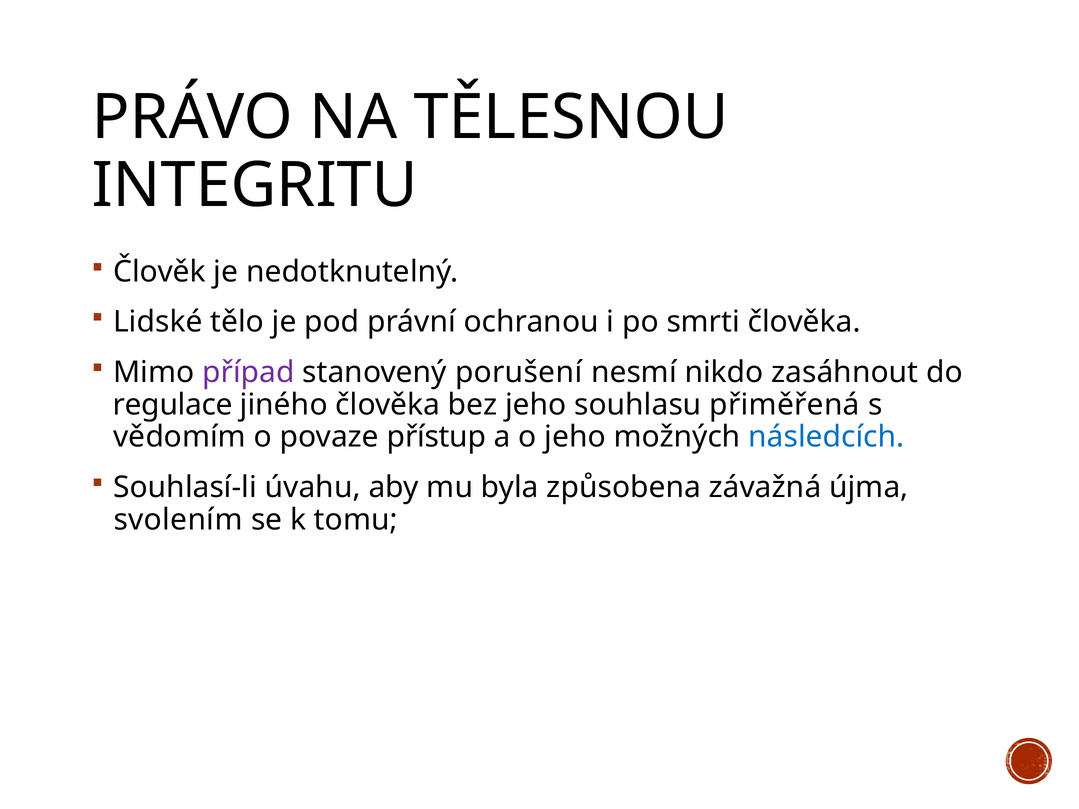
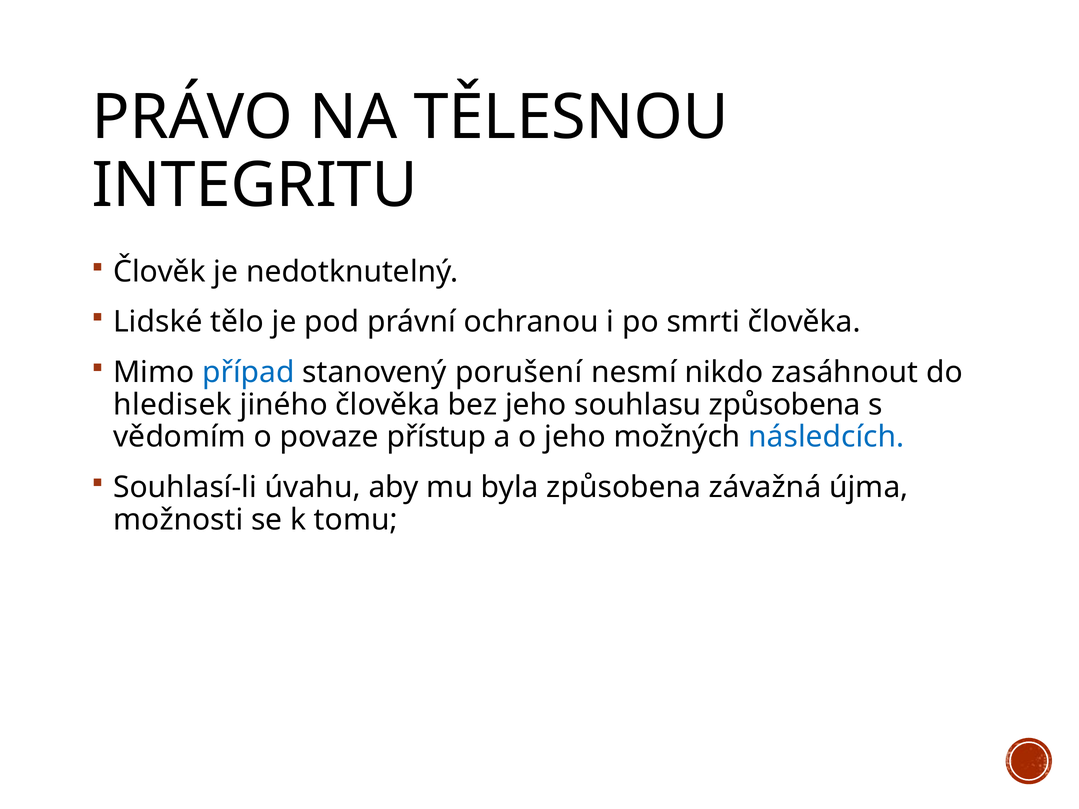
případ colour: purple -> blue
regulace: regulace -> hledisek
souhlasu přiměřená: přiměřená -> způsobena
svolením: svolením -> možnosti
